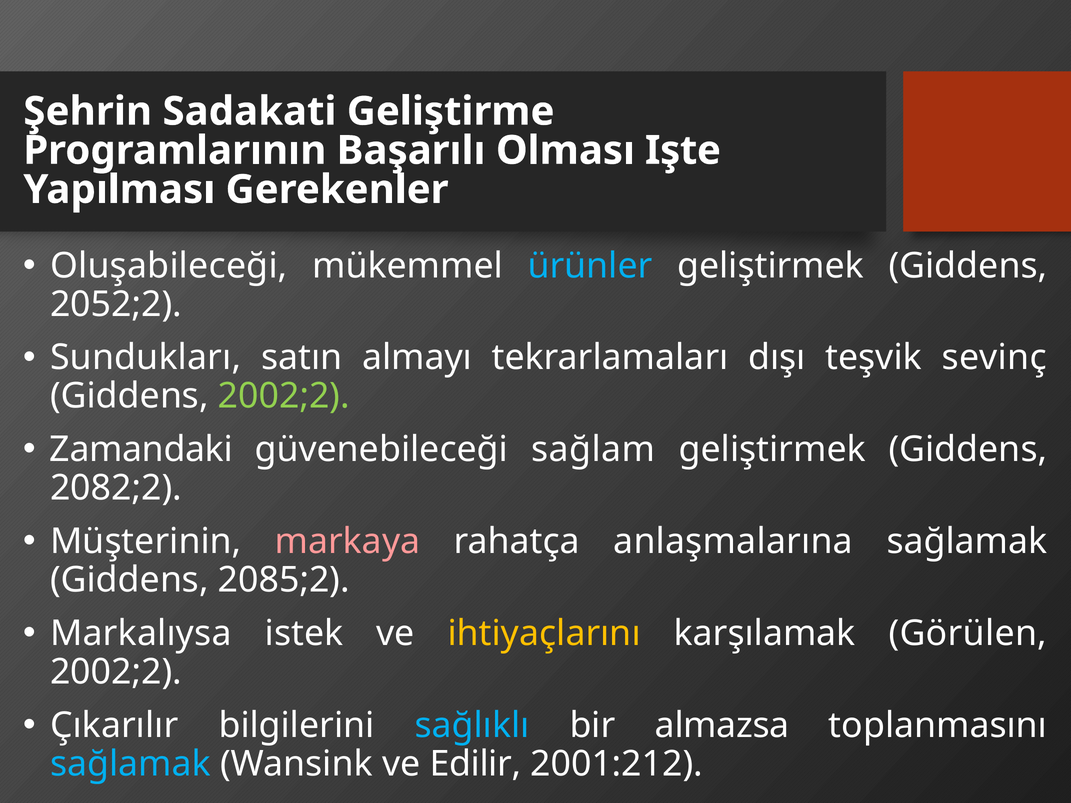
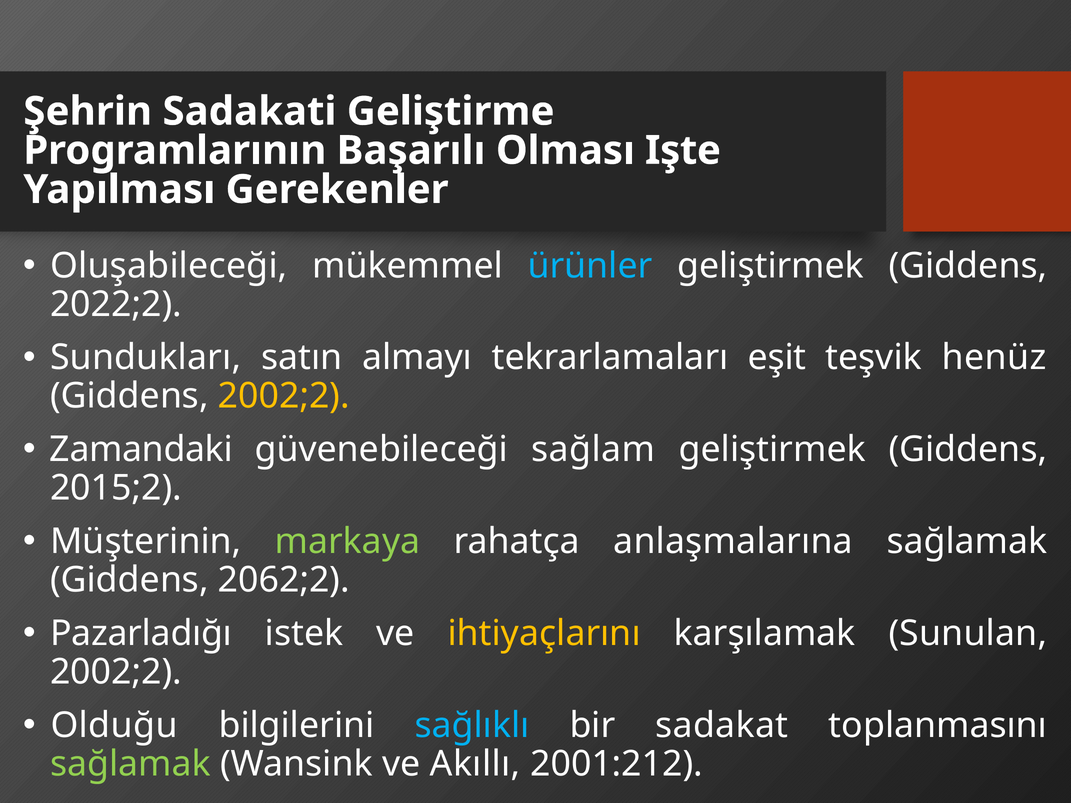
2052;2: 2052;2 -> 2022;2
dışı: dışı -> eşit
sevinç: sevinç -> henüz
2002;2 at (284, 396) colour: light green -> yellow
2082;2: 2082;2 -> 2015;2
markaya colour: pink -> light green
2085;2: 2085;2 -> 2062;2
Markalıysa: Markalıysa -> Pazarladığı
Görülen: Görülen -> Sunulan
Çıkarılır: Çıkarılır -> Olduğu
almazsa: almazsa -> sadakat
sağlamak at (130, 764) colour: light blue -> light green
Edilir: Edilir -> Akıllı
